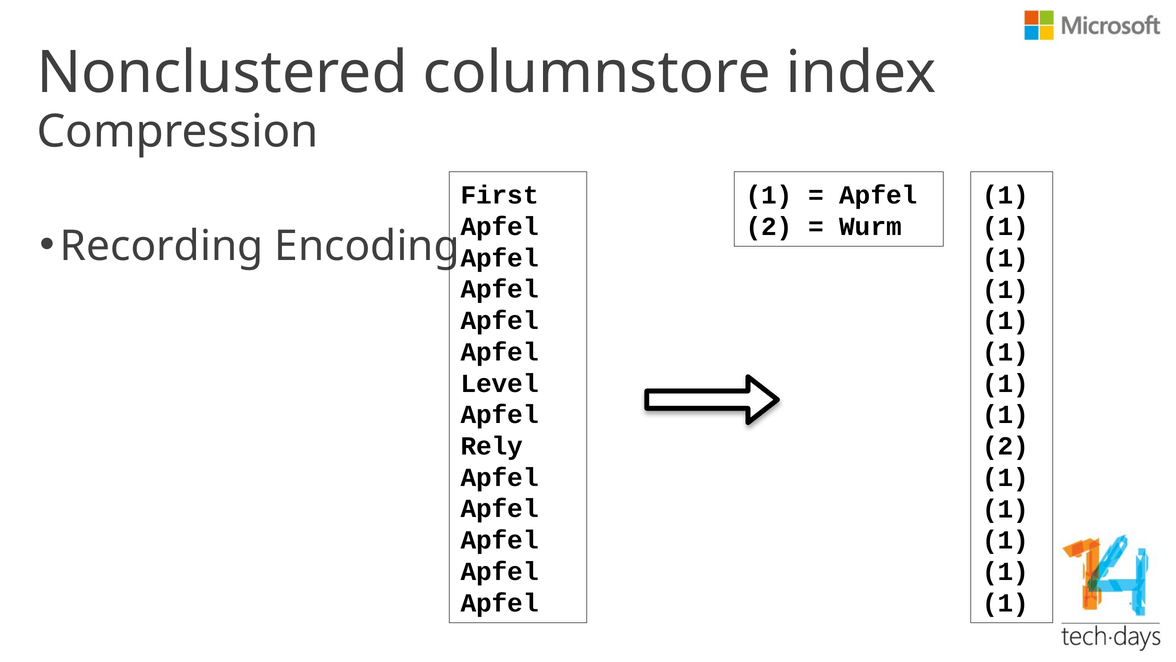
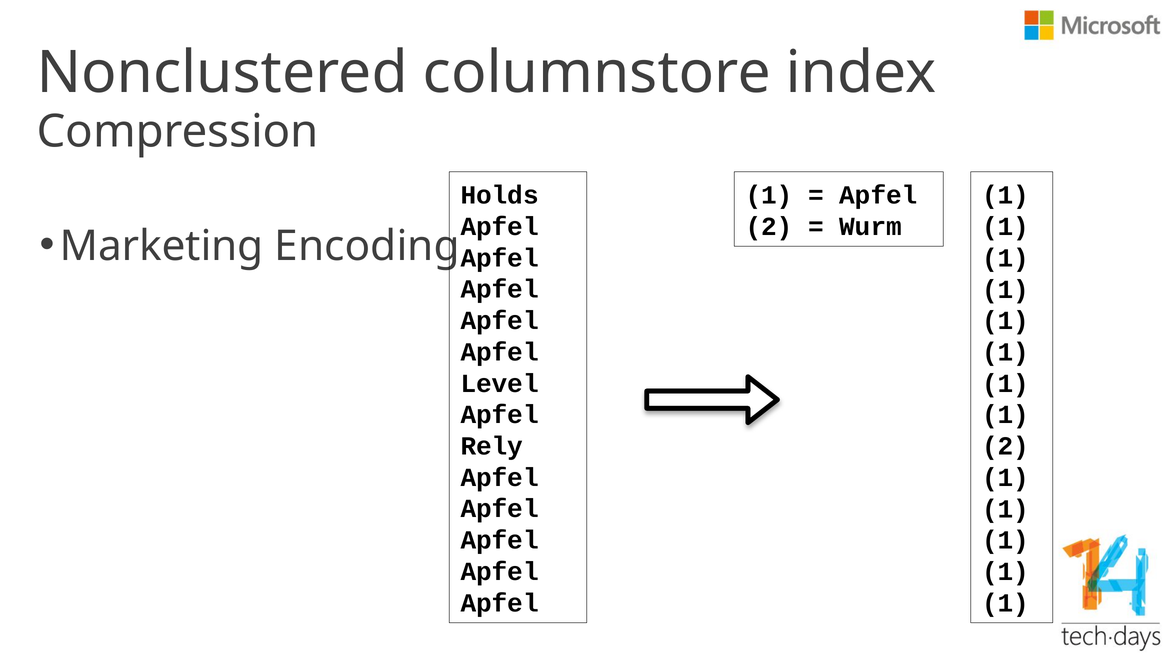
First: First -> Holds
Recording: Recording -> Marketing
